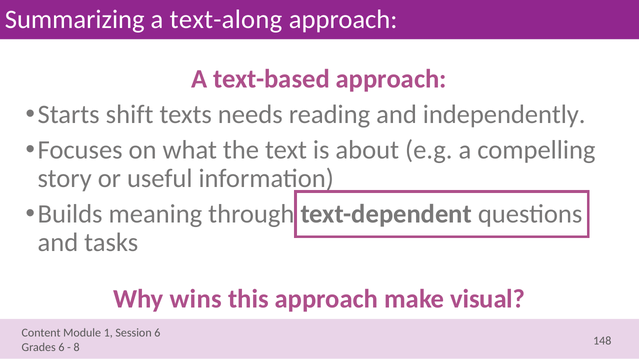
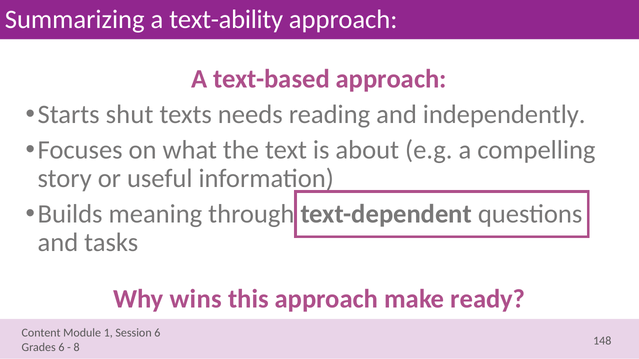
text-along: text-along -> text-ability
shift: shift -> shut
visual: visual -> ready
